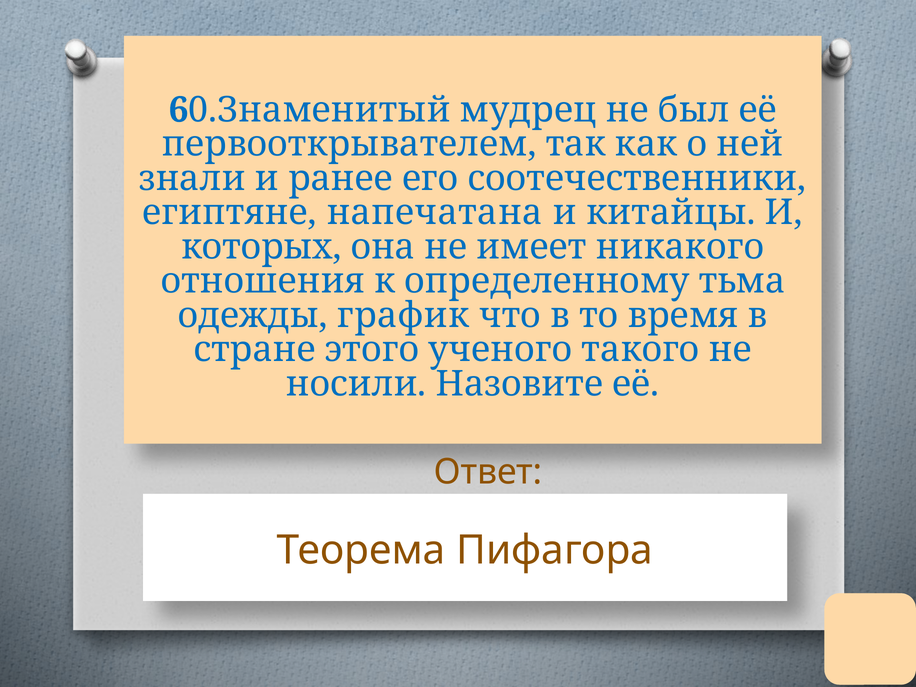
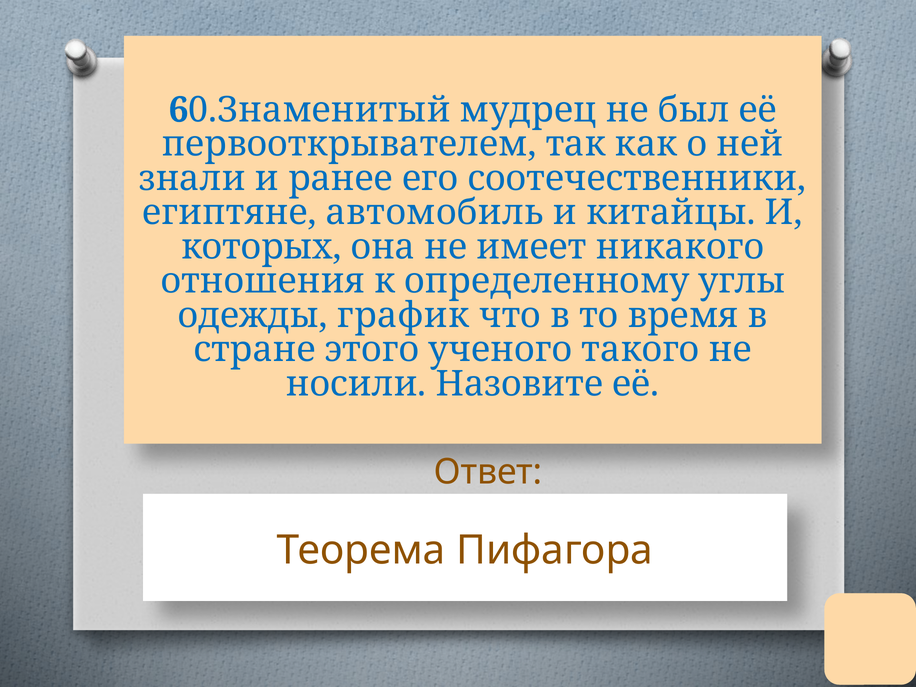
напечатана: напечатана -> автомобиль
тьма: тьма -> углы
